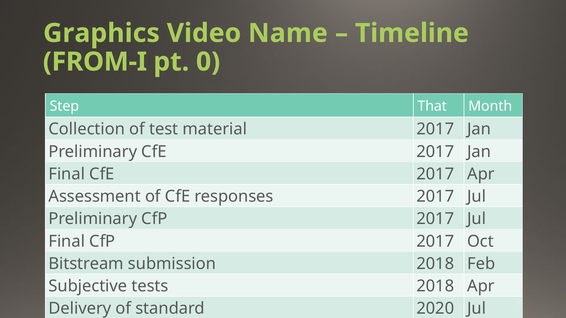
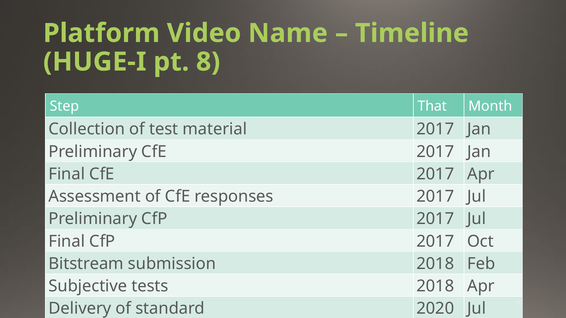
Graphics: Graphics -> Platform
FROM-I: FROM-I -> HUGE-I
0: 0 -> 8
